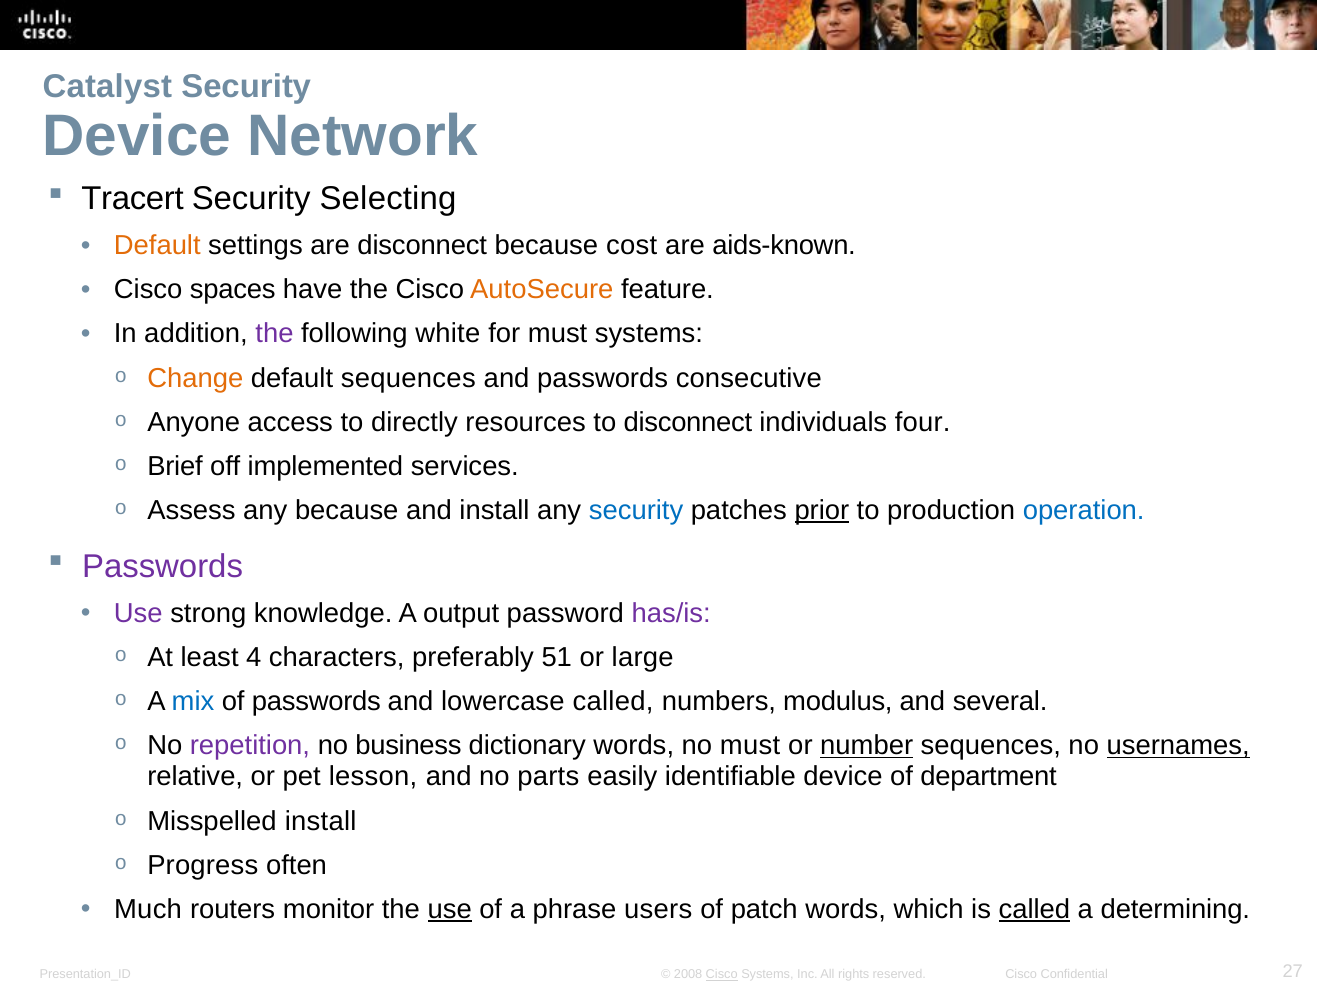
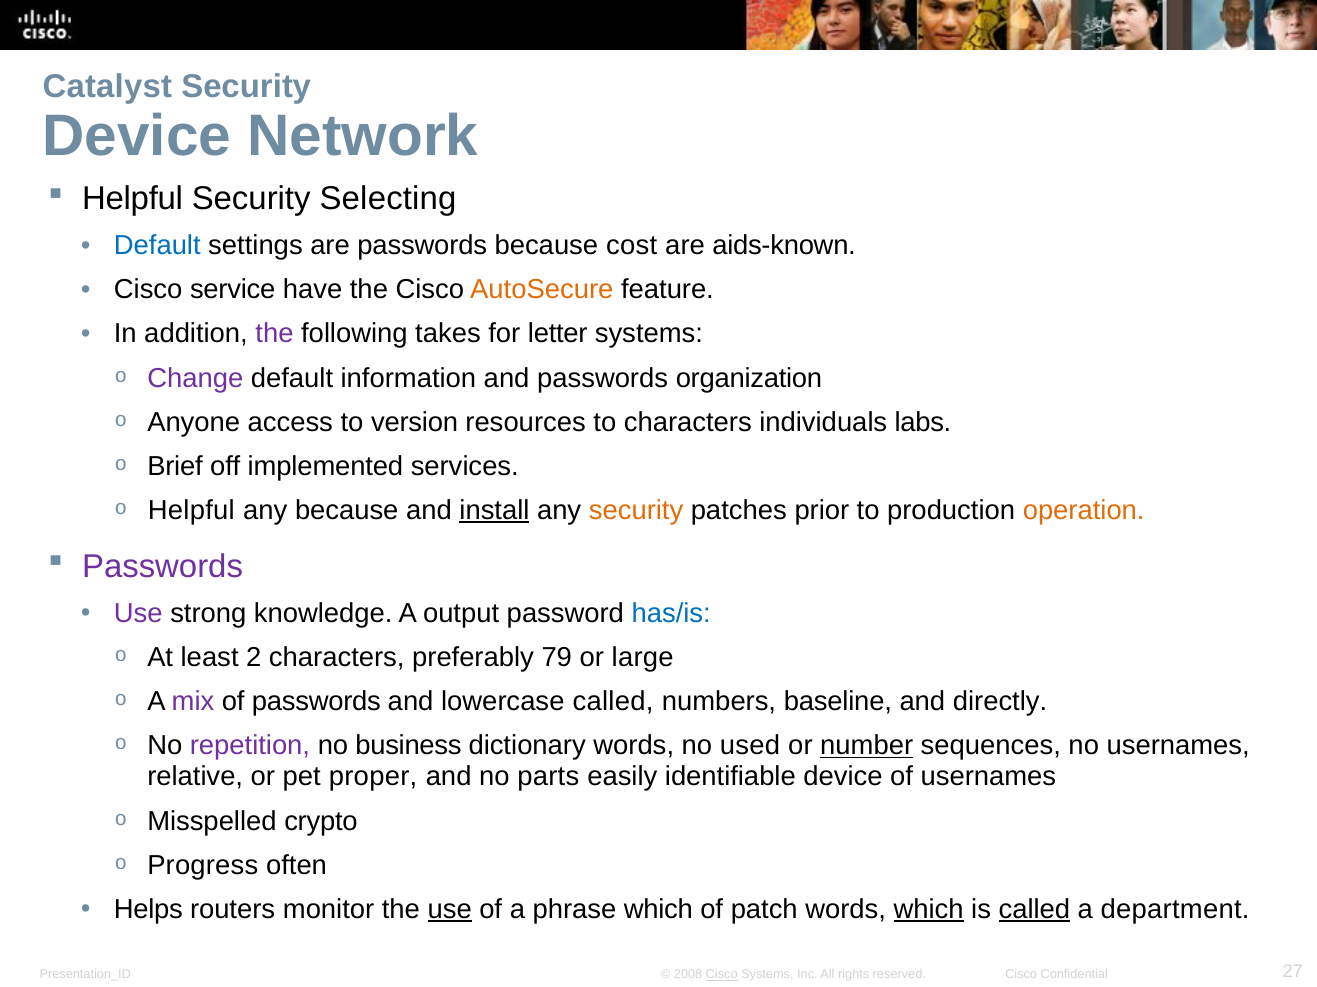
Tracert at (133, 199): Tracert -> Helpful
Default at (157, 246) colour: orange -> blue
are disconnect: disconnect -> passwords
spaces: spaces -> service
white: white -> takes
for must: must -> letter
Change colour: orange -> purple
default sequences: sequences -> information
consecutive: consecutive -> organization
directly: directly -> version
to disconnect: disconnect -> characters
four: four -> labs
Assess at (191, 510): Assess -> Helpful
install at (494, 510) underline: none -> present
security at (636, 510) colour: blue -> orange
prior underline: present -> none
operation colour: blue -> orange
has/is colour: purple -> blue
4: 4 -> 2
51: 51 -> 79
mix colour: blue -> purple
modulus: modulus -> baseline
several: several -> directly
no must: must -> used
usernames at (1178, 746) underline: present -> none
lesson: lesson -> proper
of department: department -> usernames
Misspelled install: install -> crypto
Much: Much -> Helps
phrase users: users -> which
which at (929, 910) underline: none -> present
determining: determining -> department
